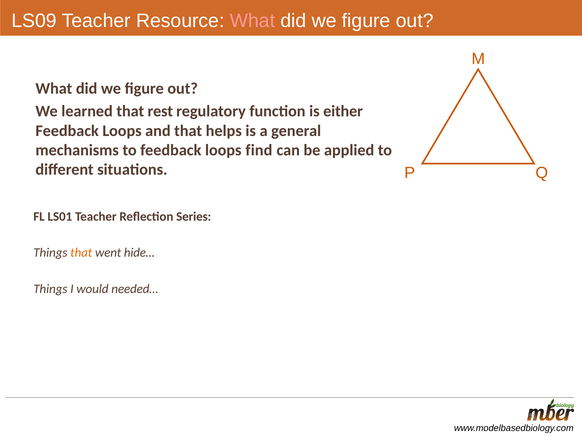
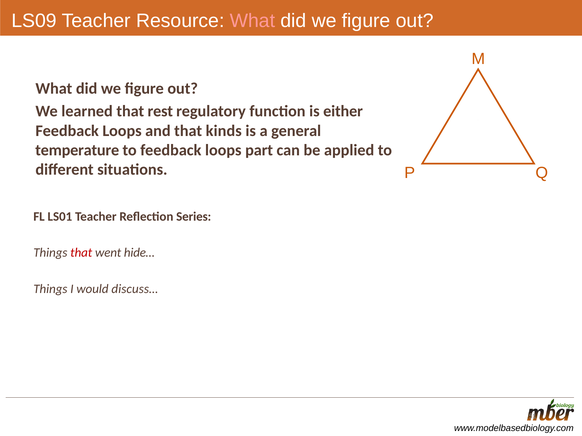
helps: helps -> kinds
mechanisms: mechanisms -> temperature
find: find -> part
that at (81, 253) colour: orange -> red
needed…: needed… -> discuss…
